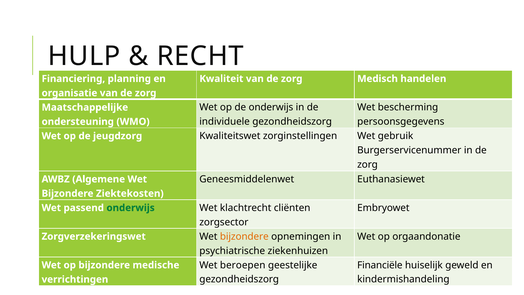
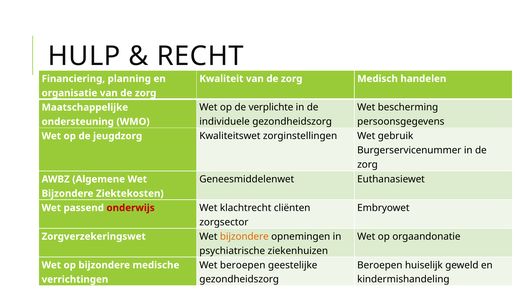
de onderwijs: onderwijs -> verplichte
onderwijs at (131, 208) colour: green -> red
Financiële at (380, 265): Financiële -> Beroepen
